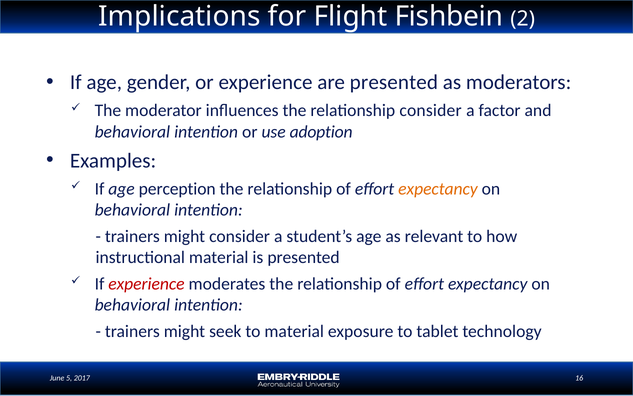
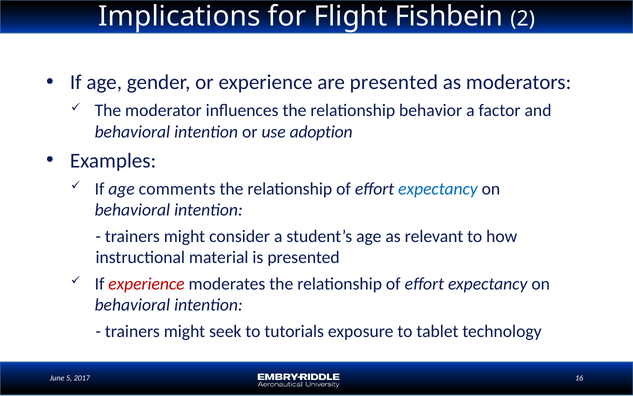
relationship consider: consider -> behavior
perception: perception -> comments
expectancy at (438, 189) colour: orange -> blue
to material: material -> tutorials
